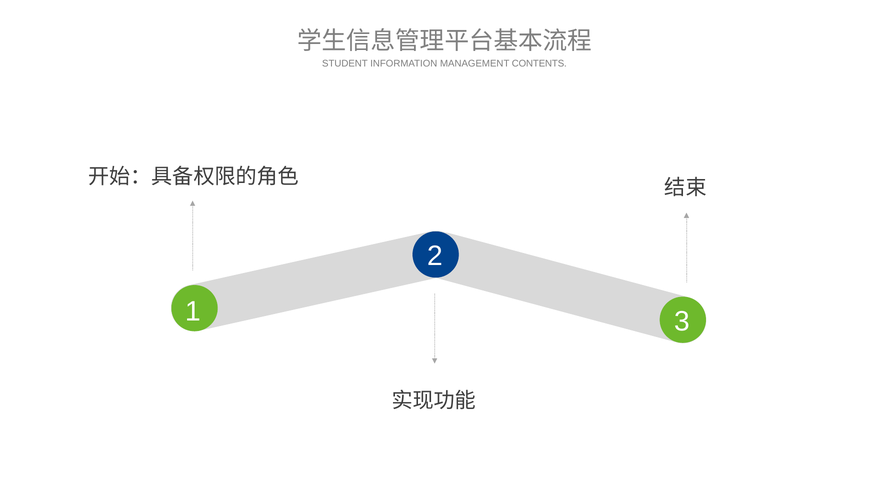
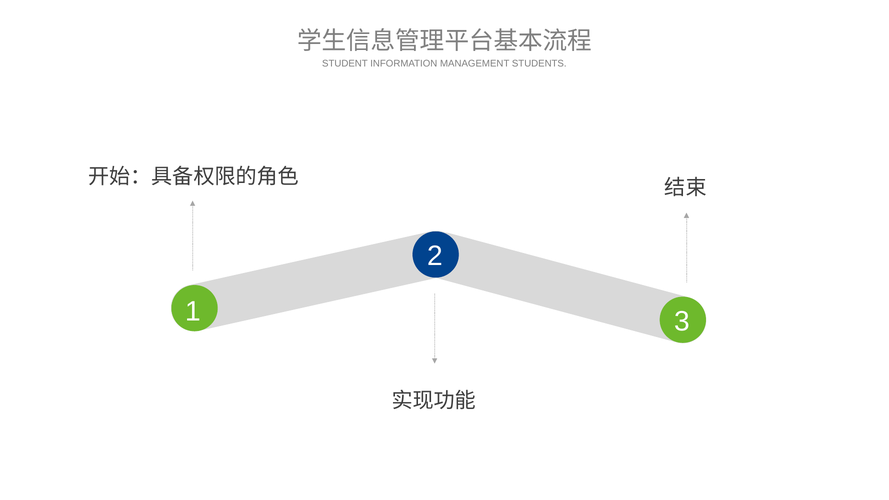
CONTENTS: CONTENTS -> STUDENTS
